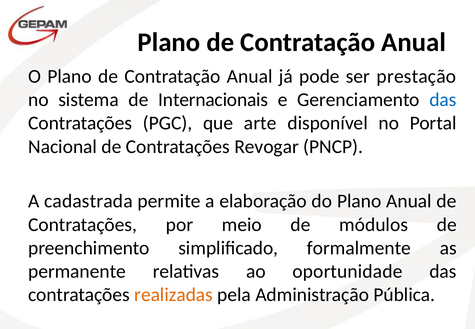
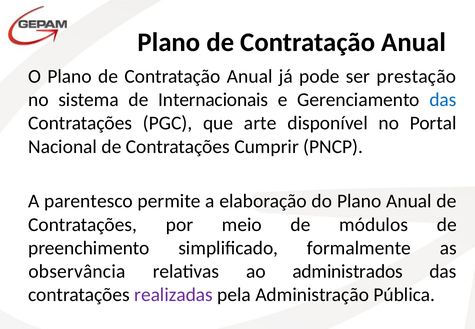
Revogar: Revogar -> Cumprir
cadastrada: cadastrada -> parentesco
permanente: permanente -> observância
oportunidade: oportunidade -> administrados
realizadas colour: orange -> purple
